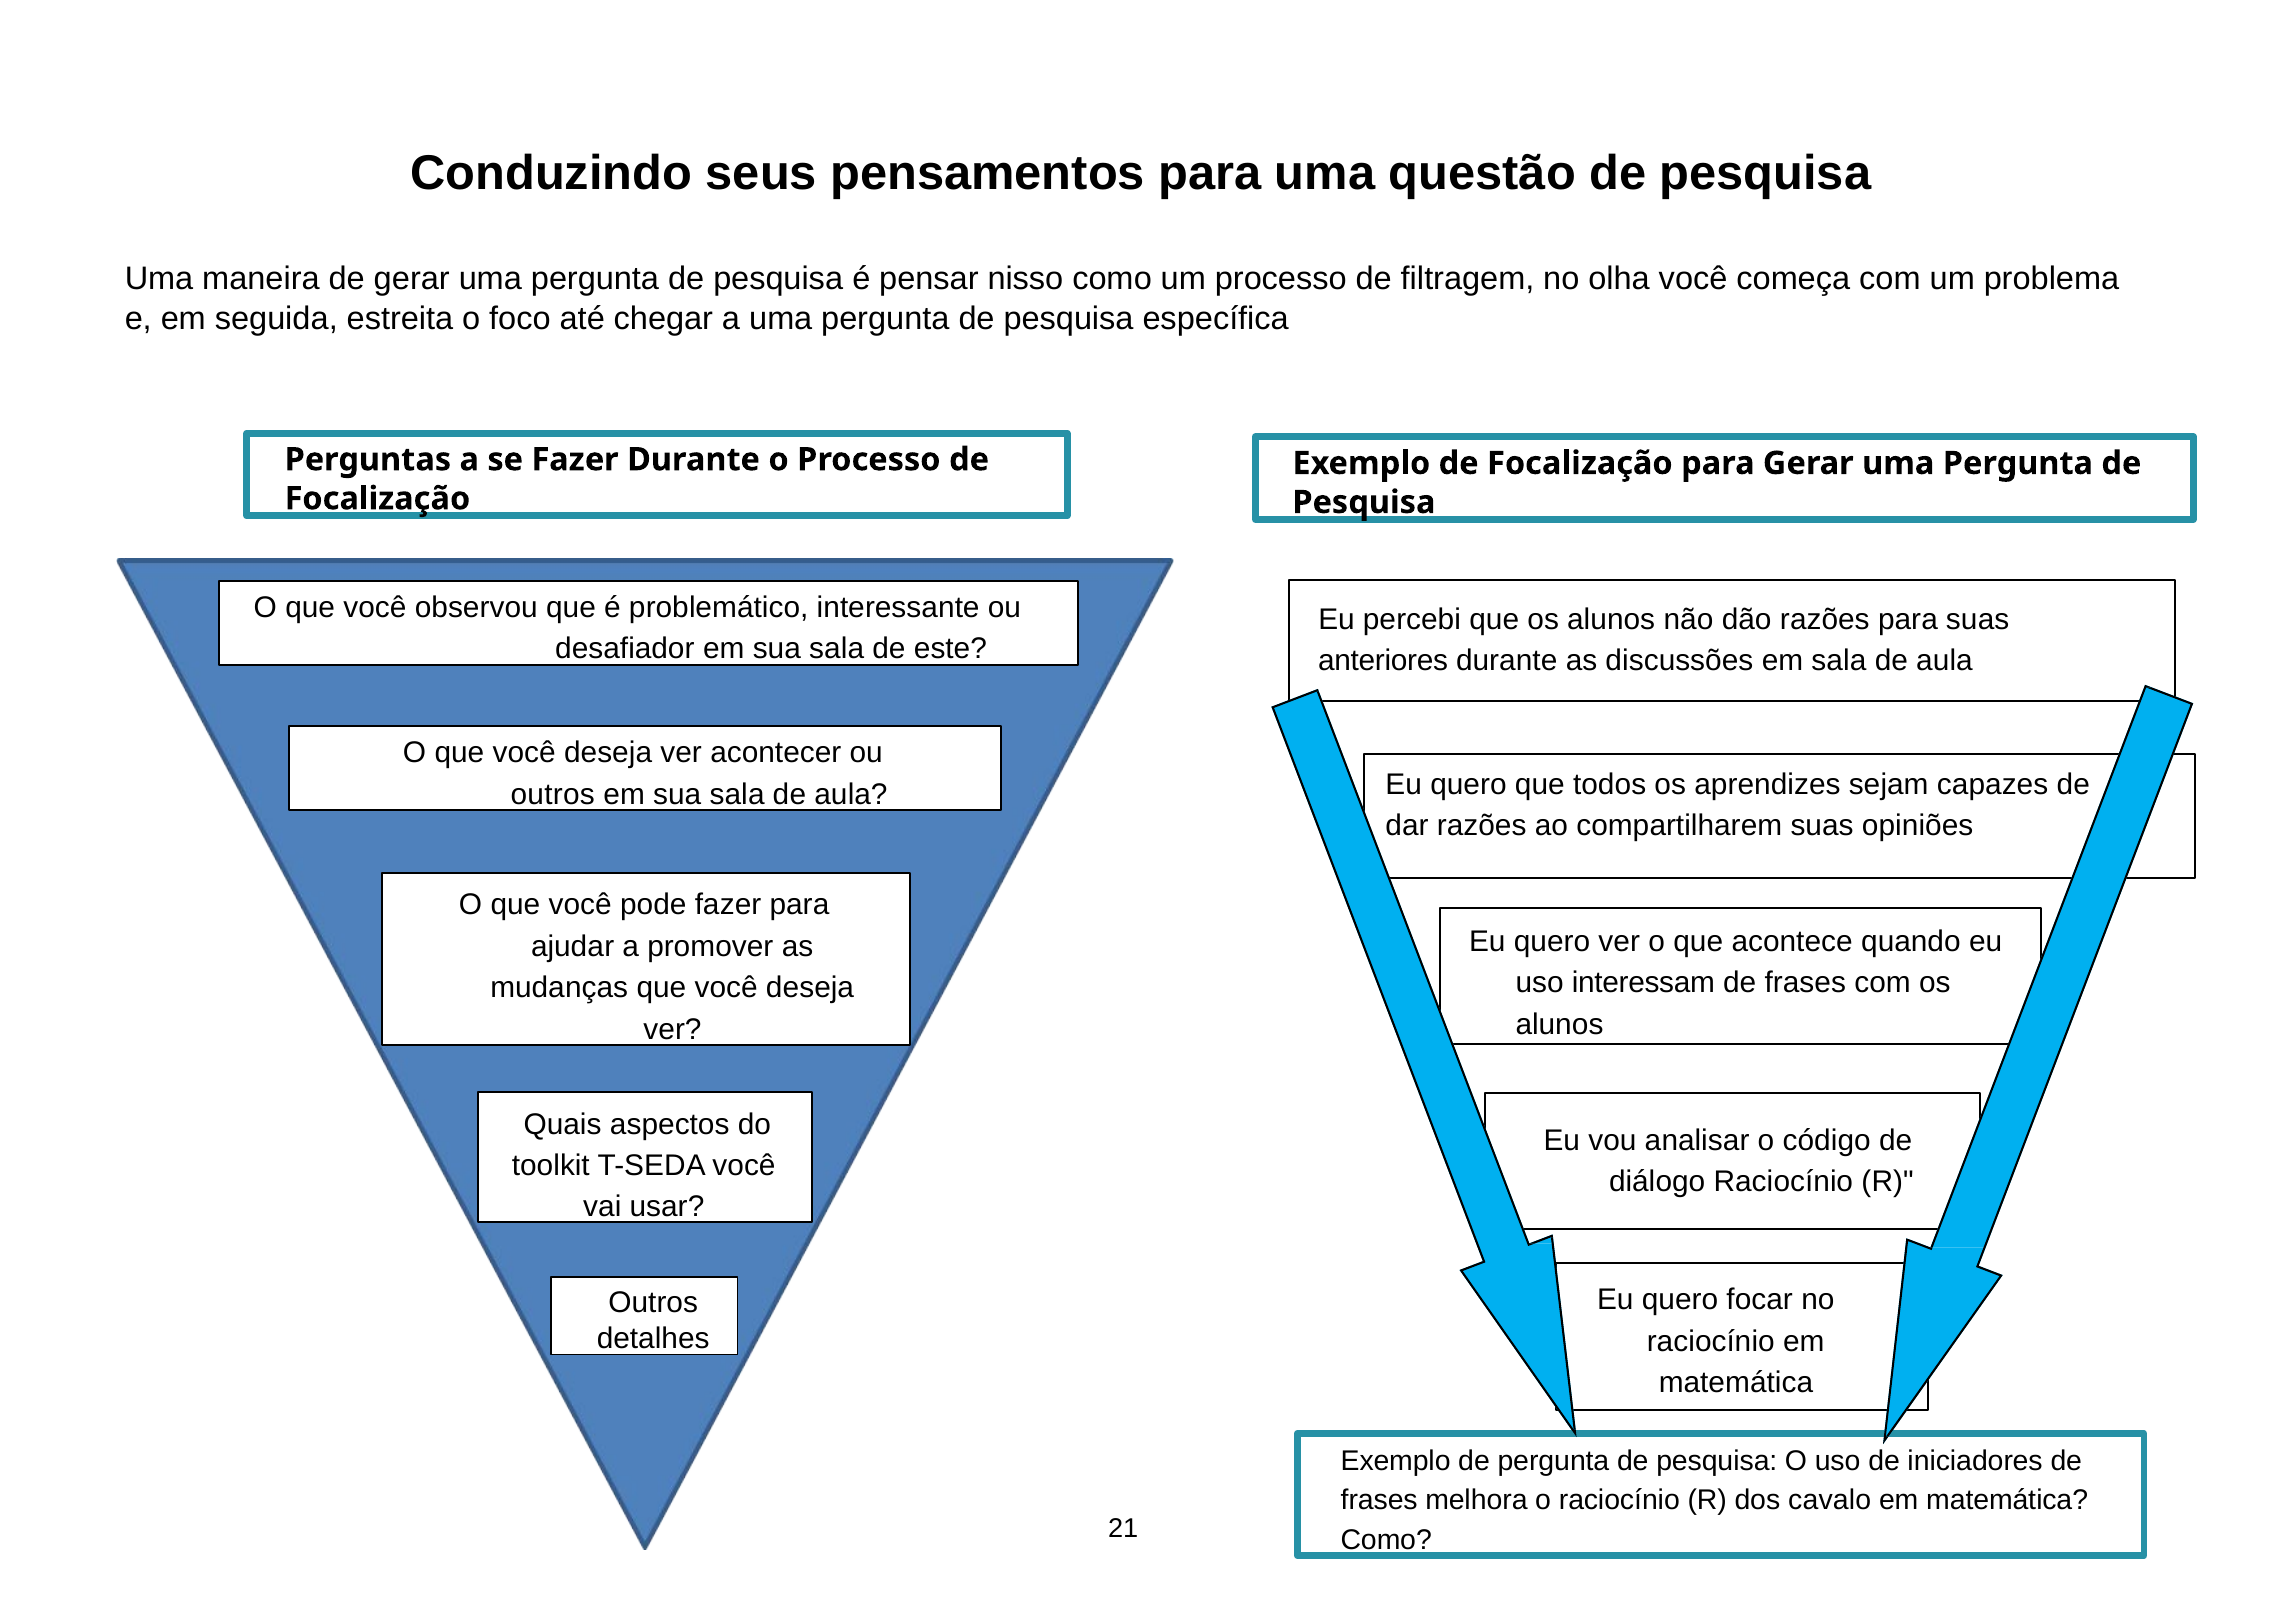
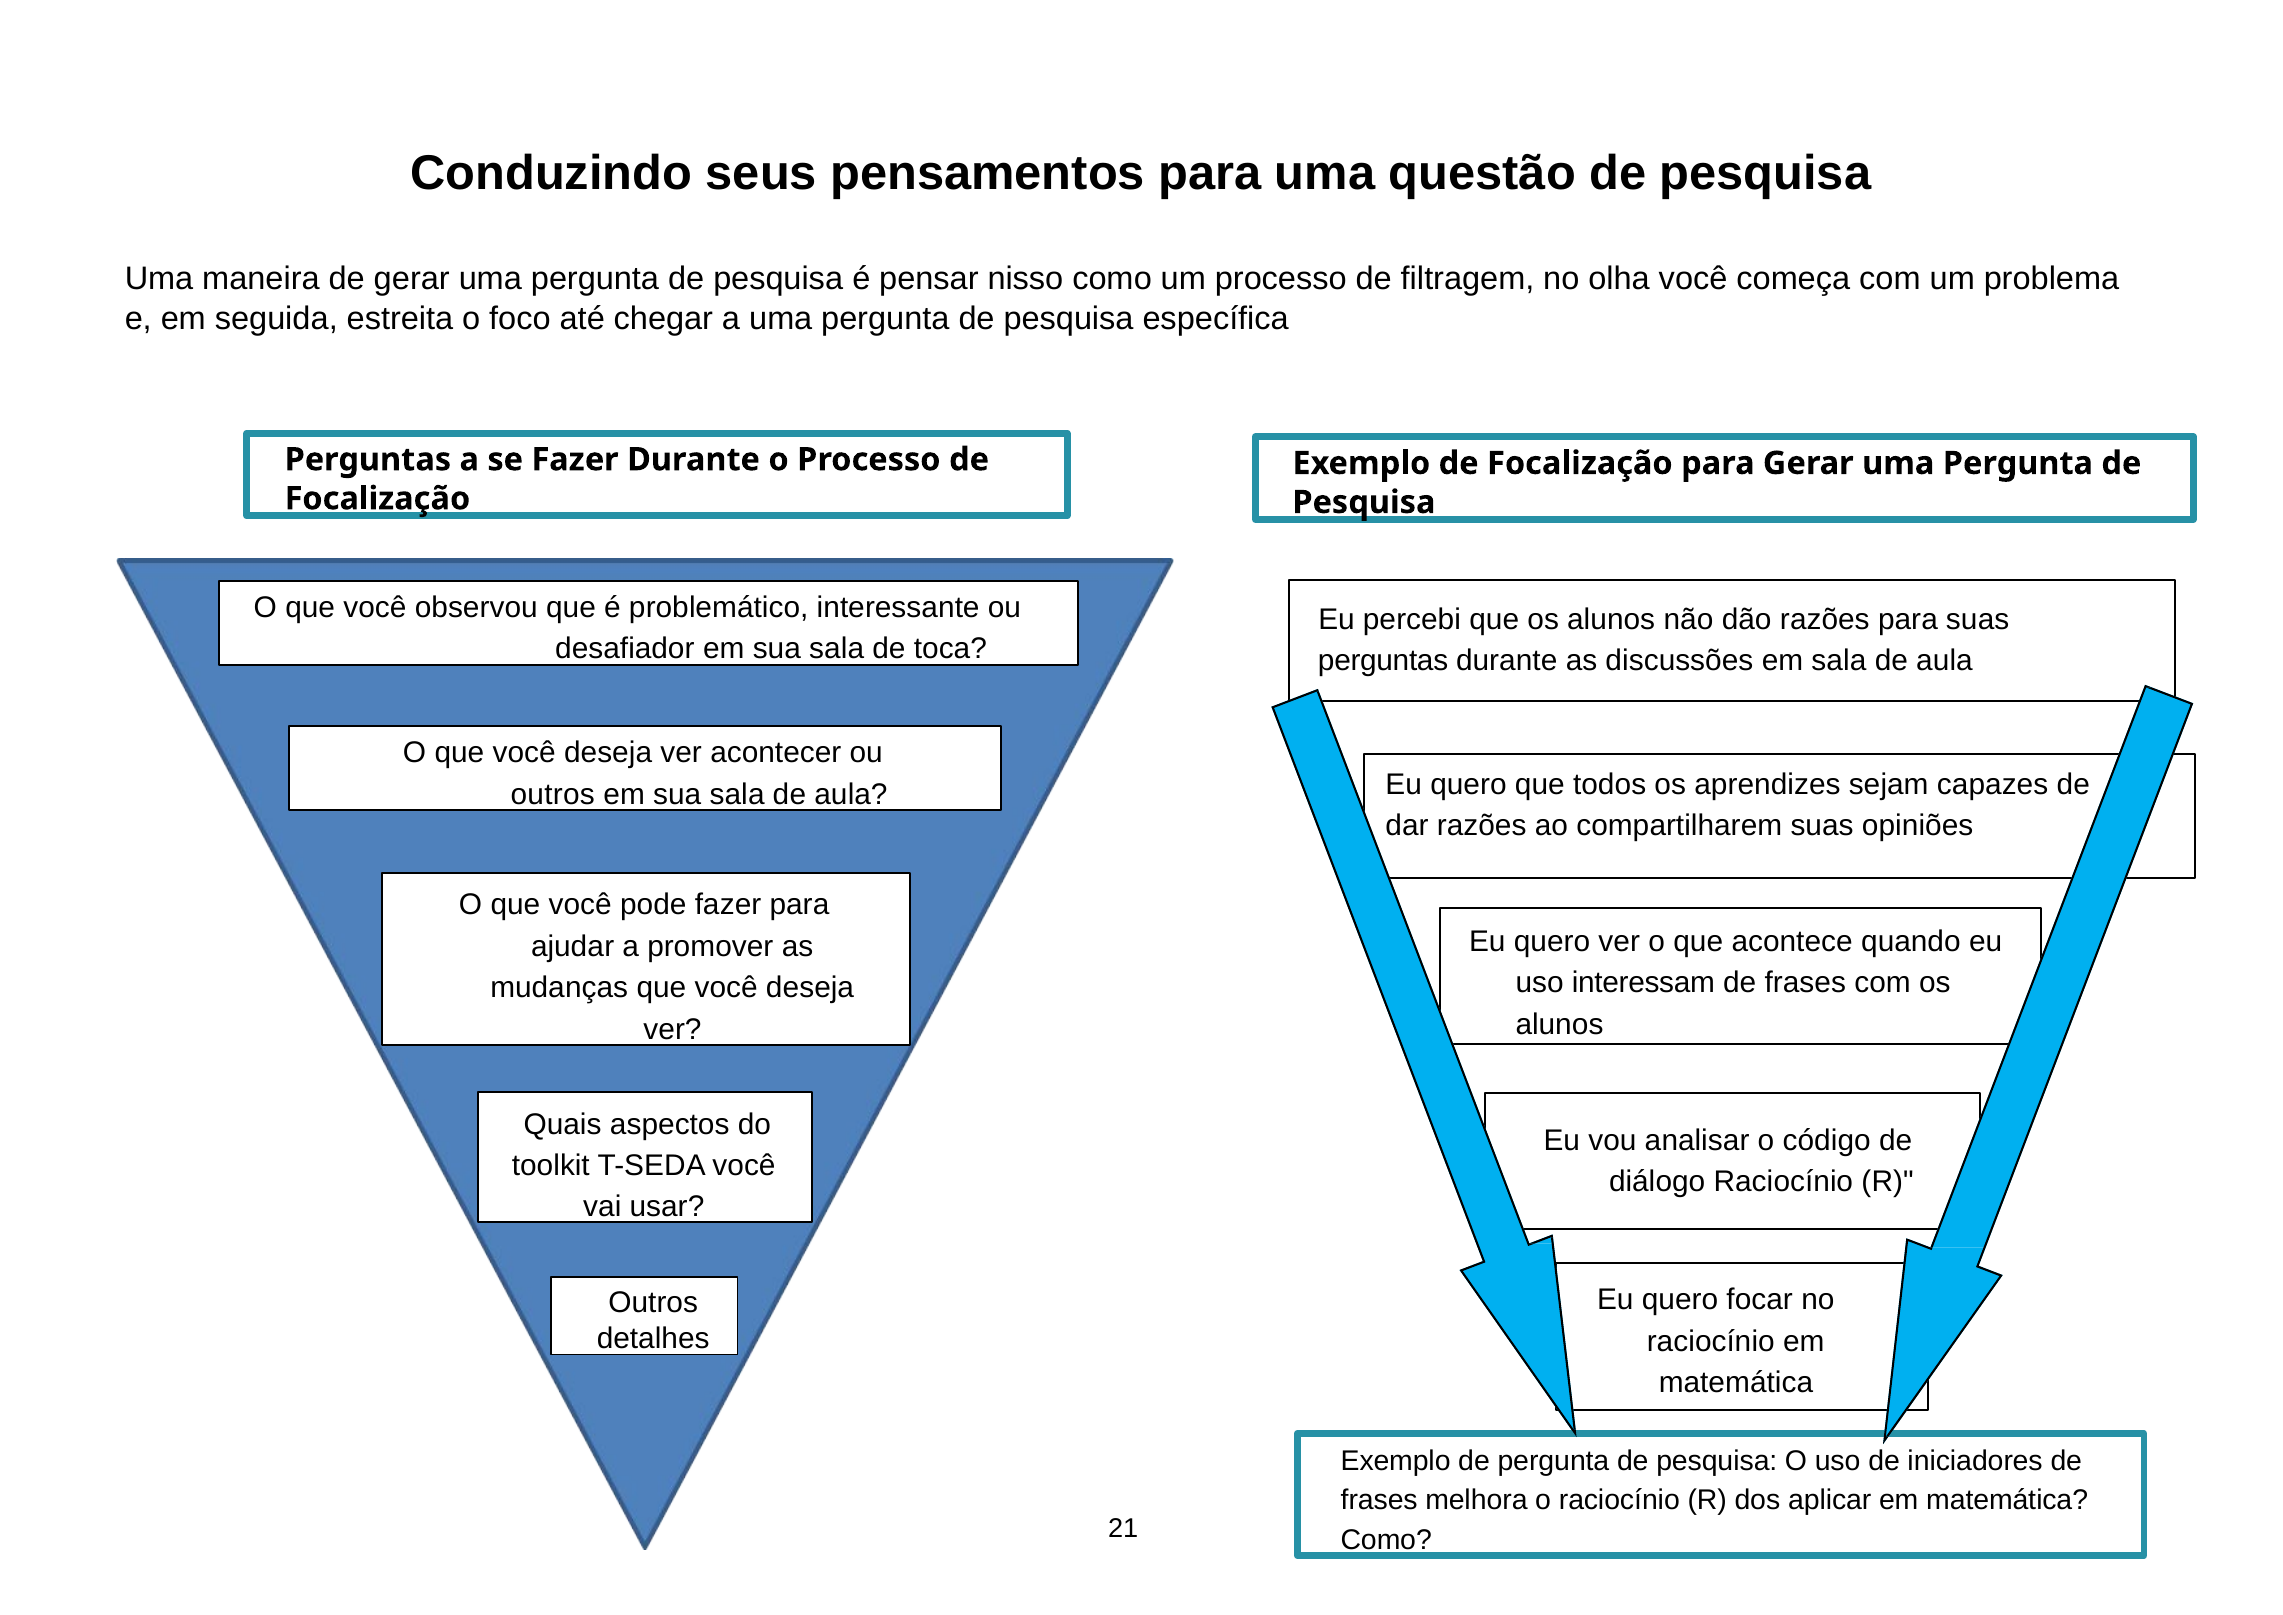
este: este -> toca
anteriores at (1383, 661): anteriores -> perguntas
cavalo: cavalo -> aplicar
